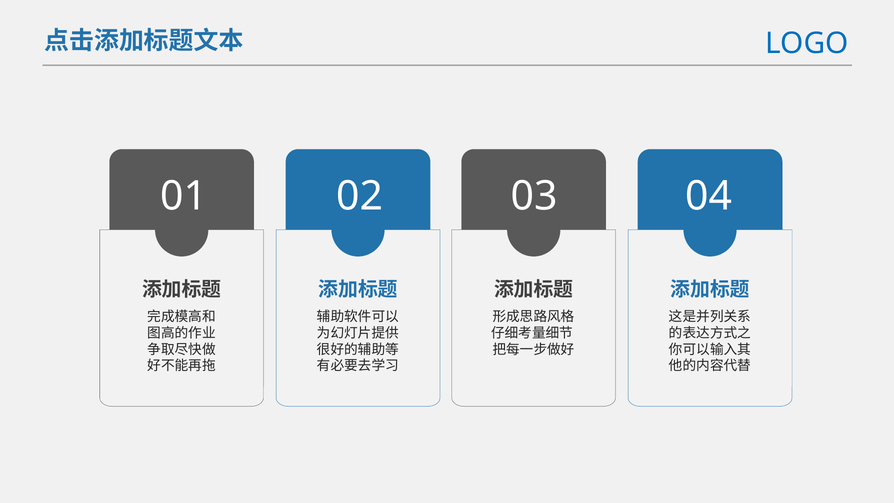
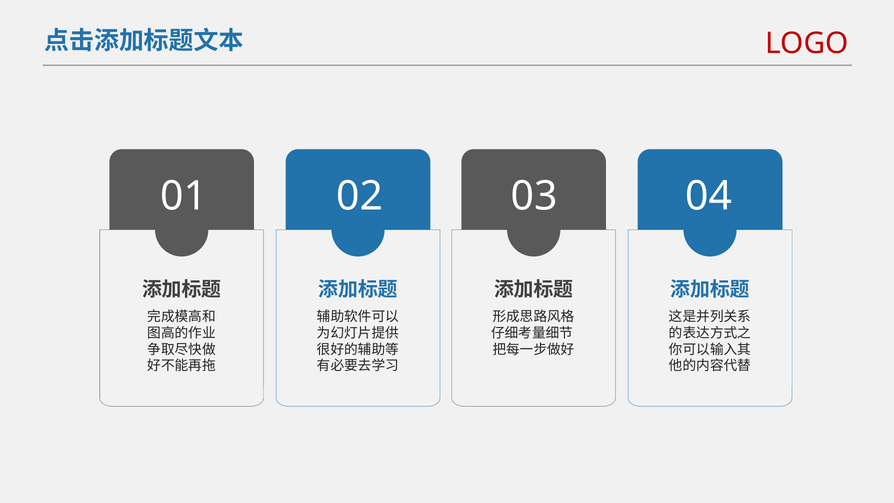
LOGO colour: blue -> red
